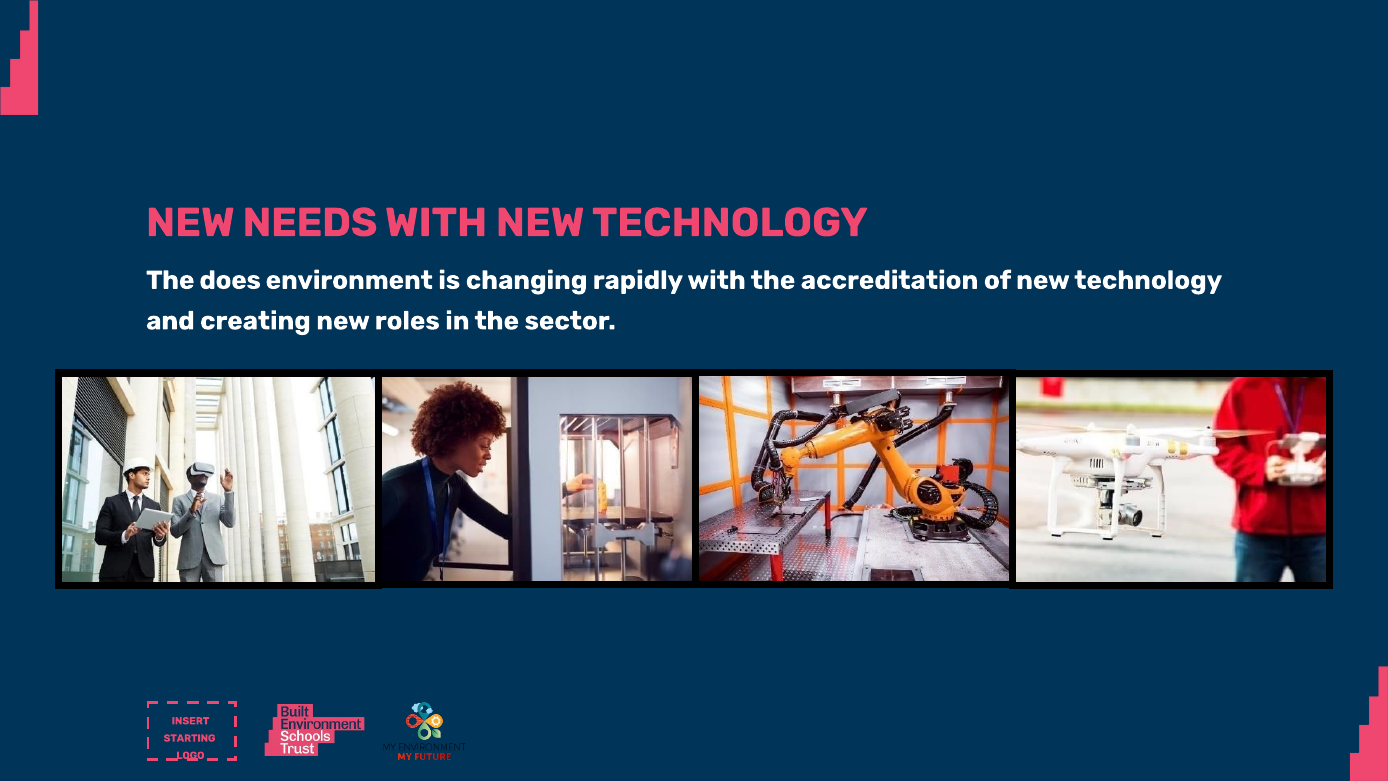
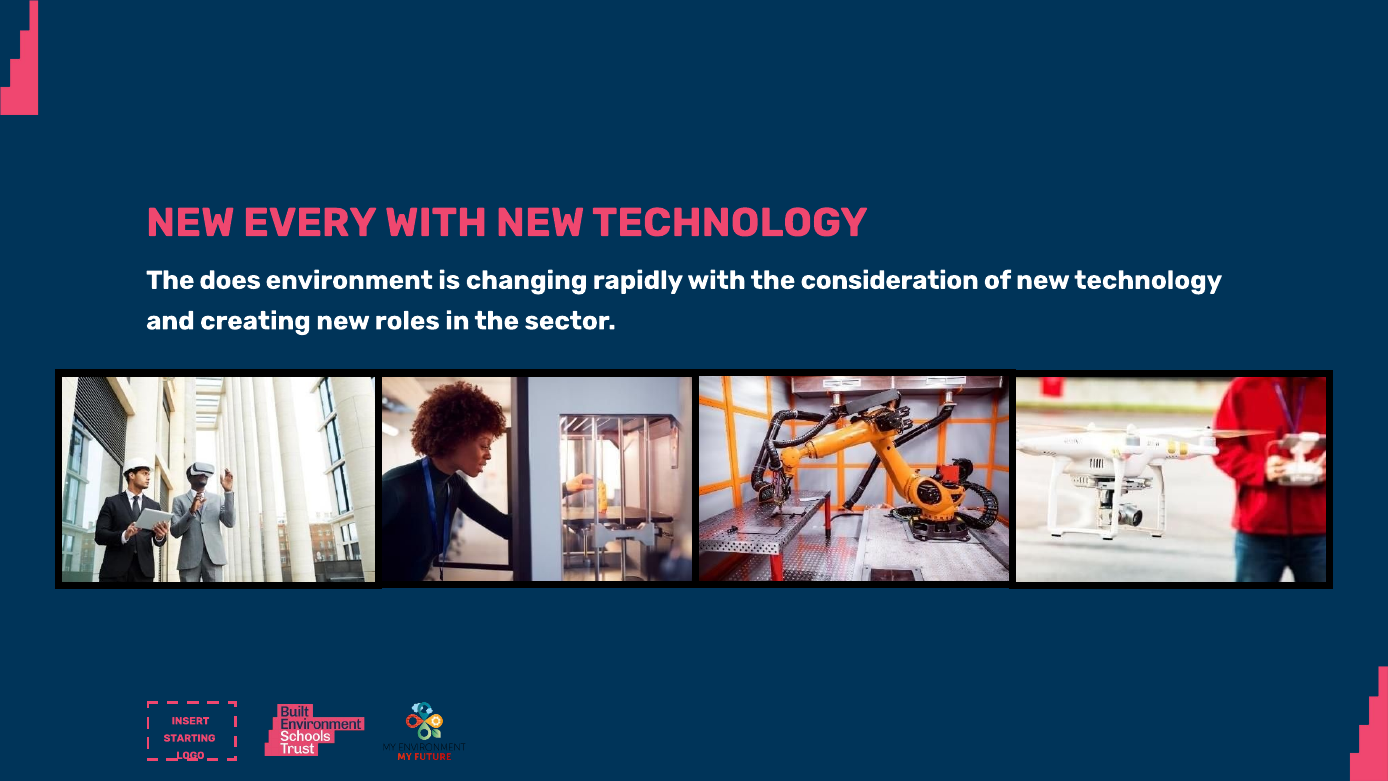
NEEDS: NEEDS -> EVERY
accreditation: accreditation -> consideration
